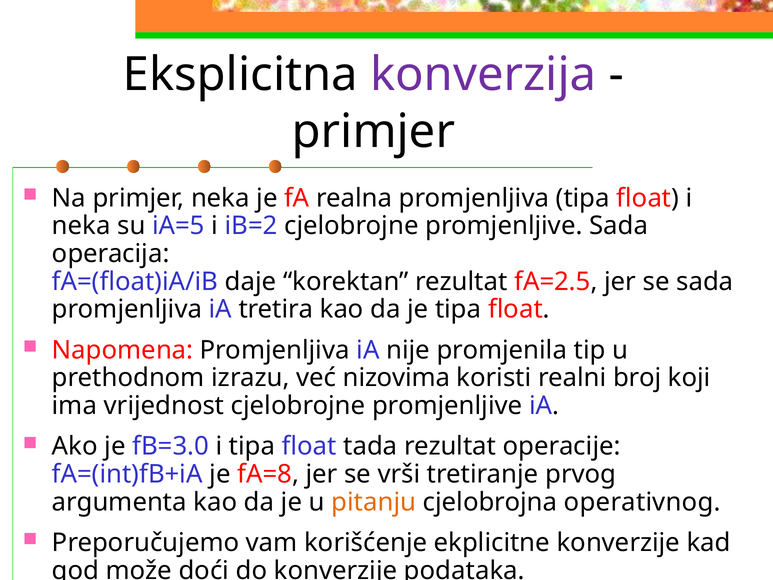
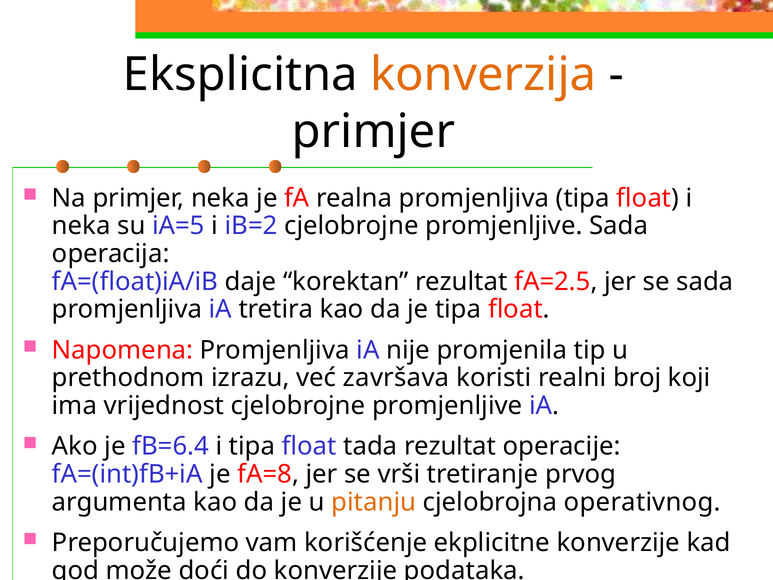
konverzija colour: purple -> orange
nizovima: nizovima -> završava
fB=3.0: fB=3.0 -> fB=6.4
